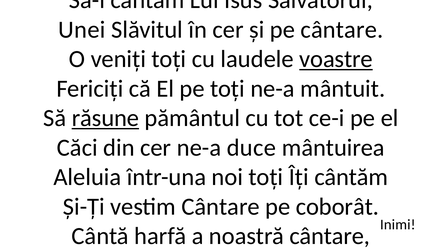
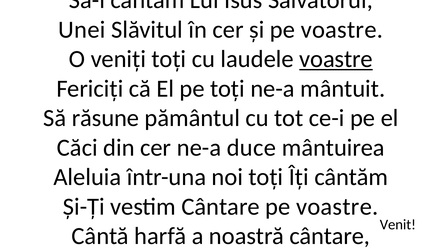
și pe cântare: cântare -> voastre
răsune underline: present -> none
coborât at (337, 206): coborât -> voastre
Inimi: Inimi -> Venit
